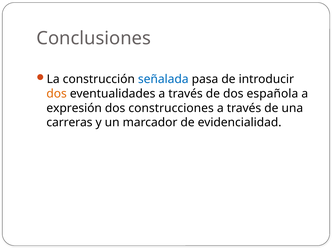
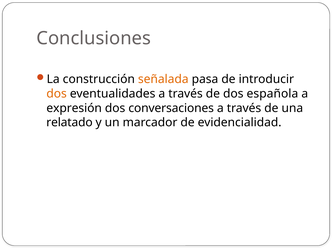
señalada colour: blue -> orange
construcciones: construcciones -> conversaciones
carreras: carreras -> relatado
